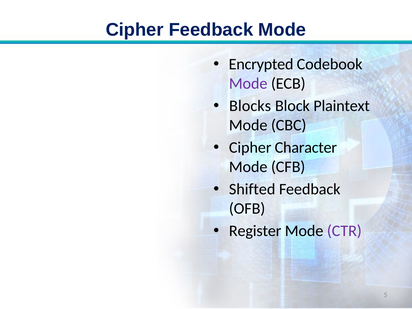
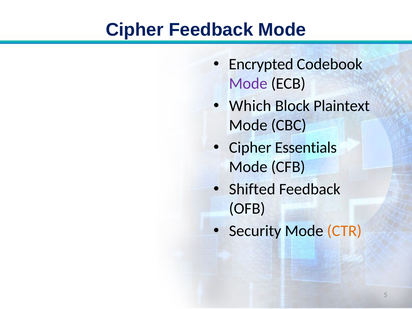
Blocks: Blocks -> Which
Character: Character -> Essentials
Register: Register -> Security
CTR colour: purple -> orange
